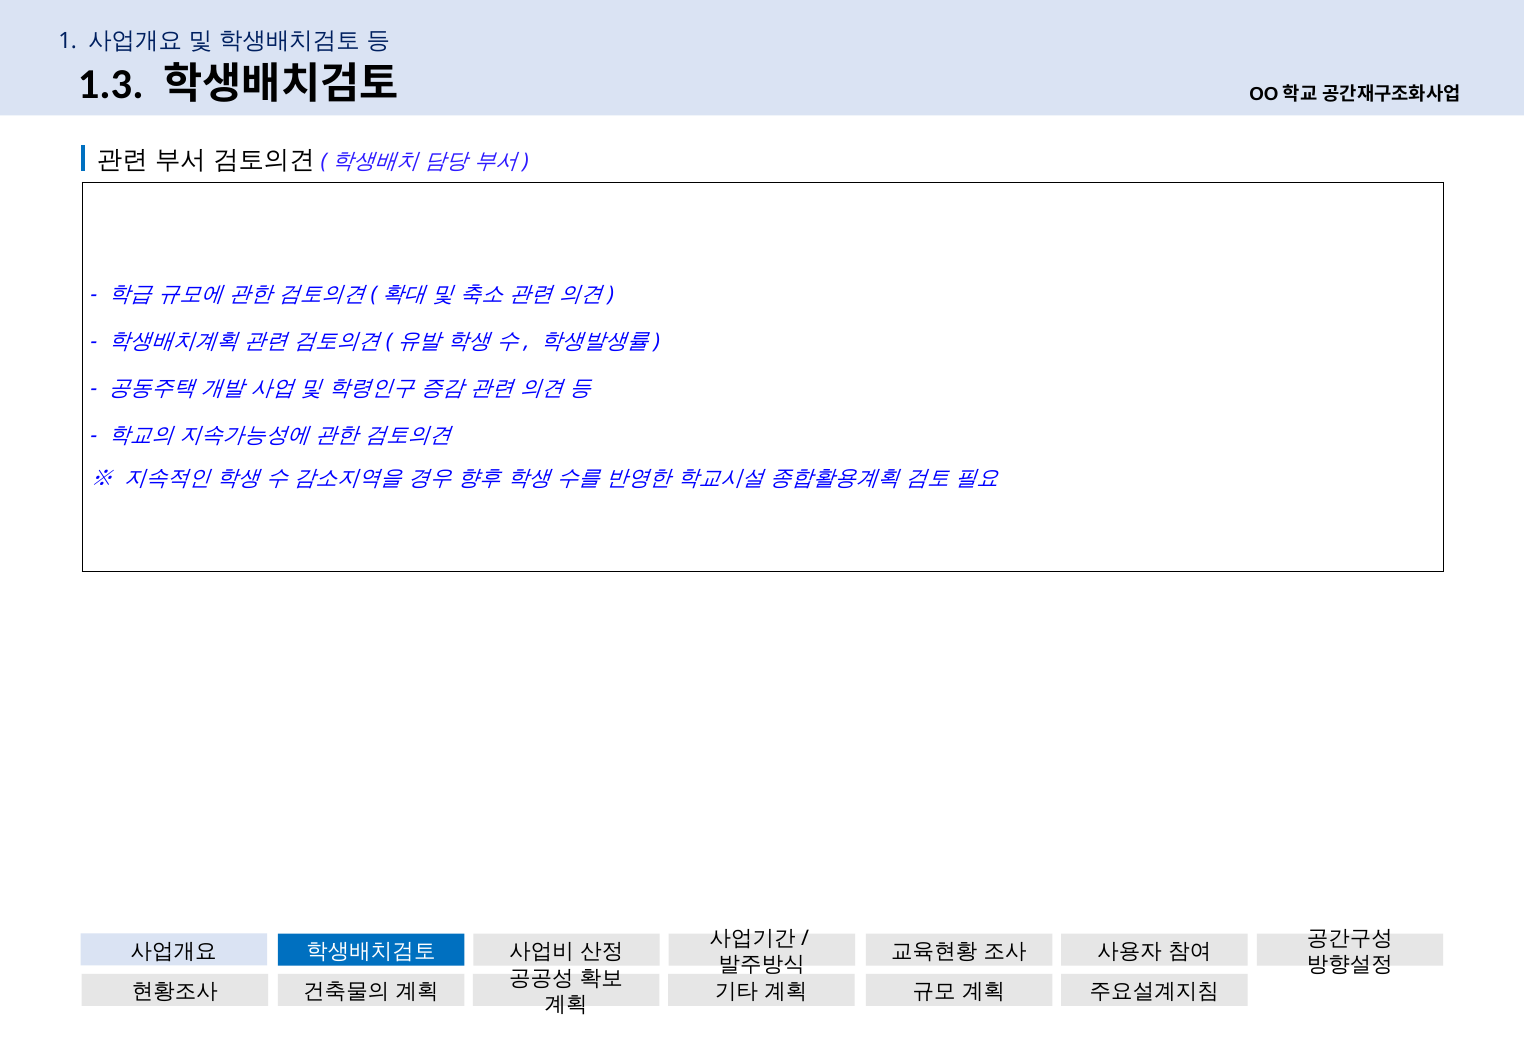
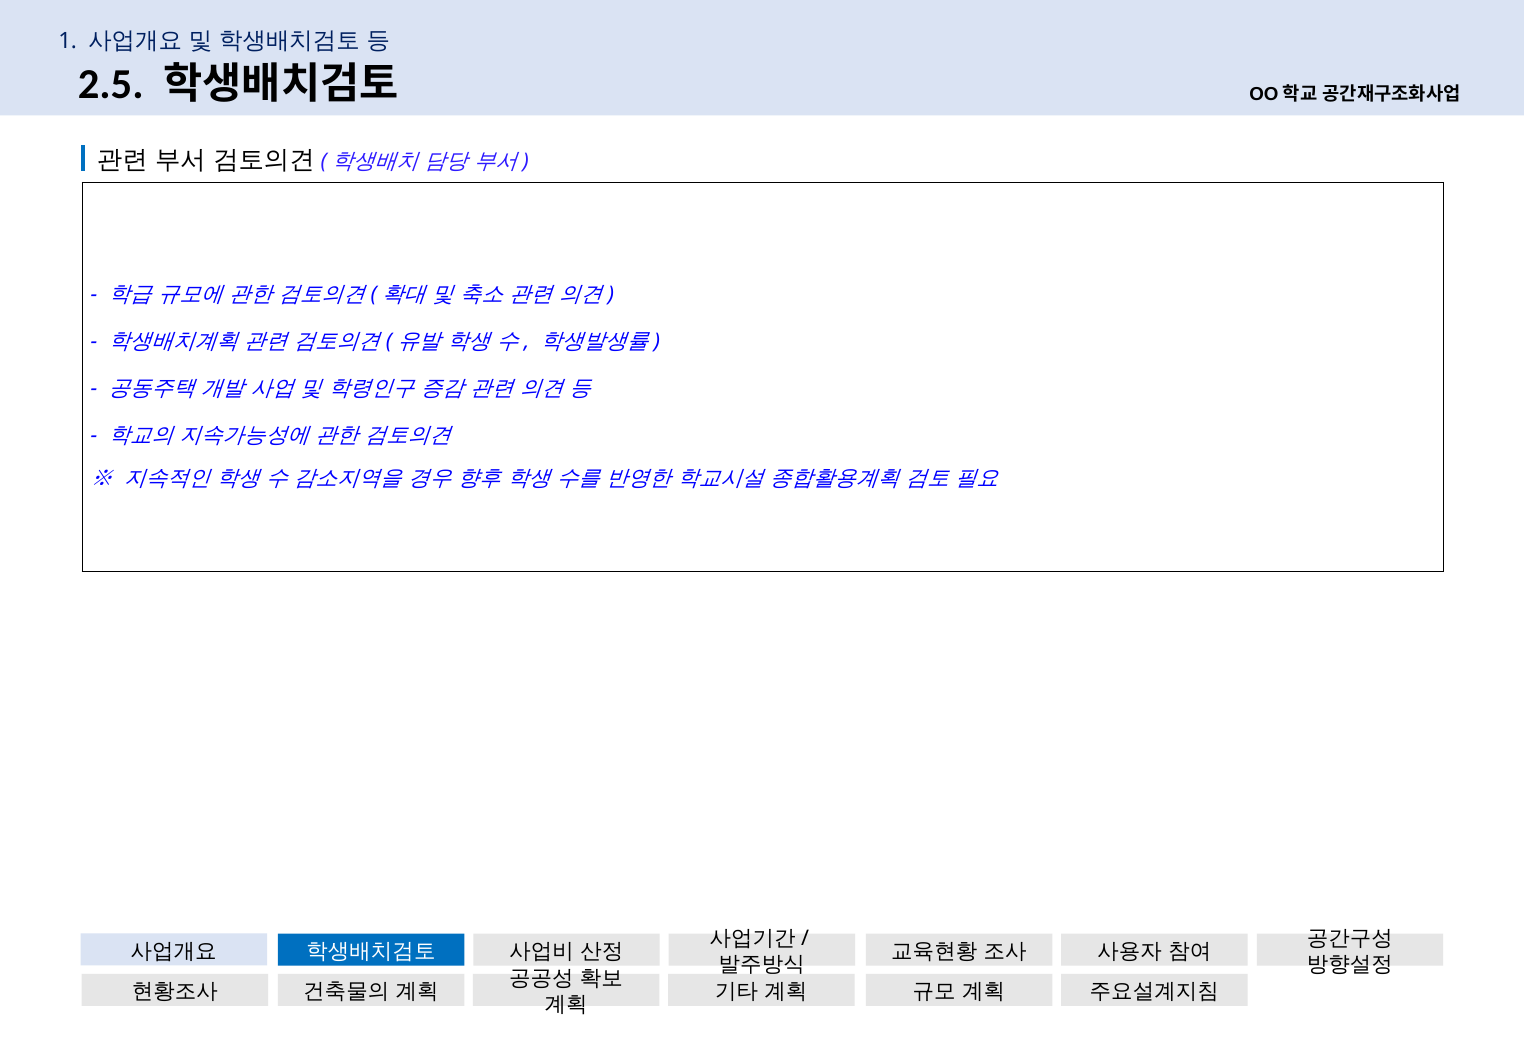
1.3: 1.3 -> 2.5
